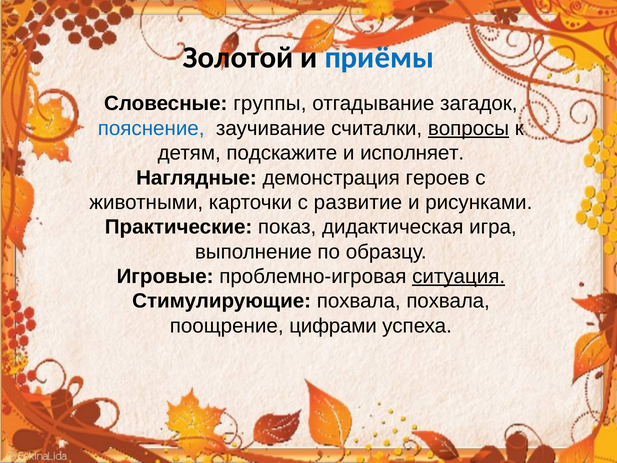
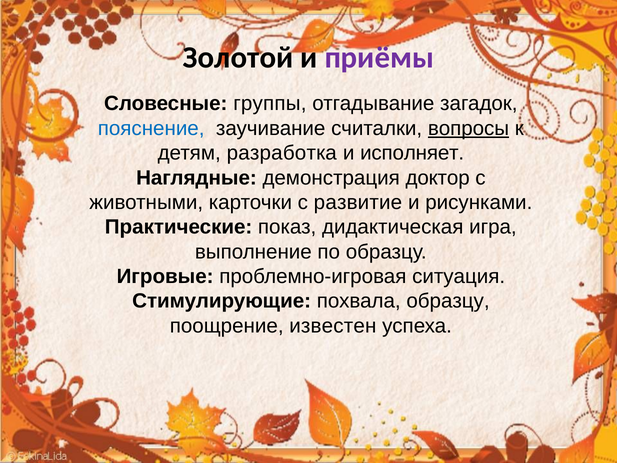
приёмы colour: blue -> purple
подскажите: подскажите -> разработка
героев: героев -> доктор
ситуация underline: present -> none
похвала похвала: похвала -> образцу
цифрами: цифрами -> известен
